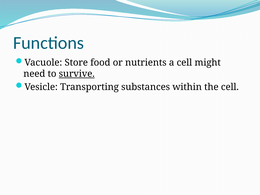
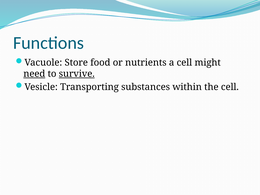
need underline: none -> present
